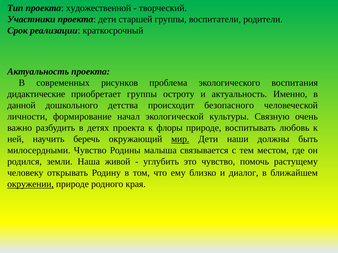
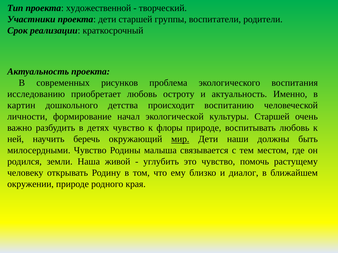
дидактические: дидактические -> исследованию
приобретает группы: группы -> любовь
данной: данной -> картин
безопасного: безопасного -> воспитанию
культуры Связную: Связную -> Старшей
детях проекта: проекта -> чувство
окружении underline: present -> none
